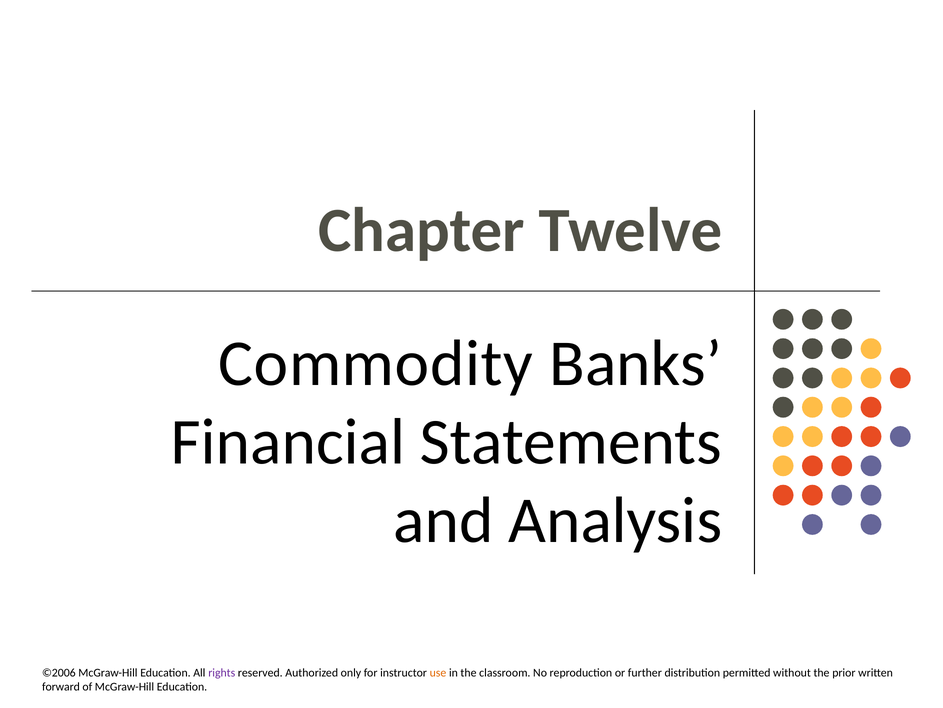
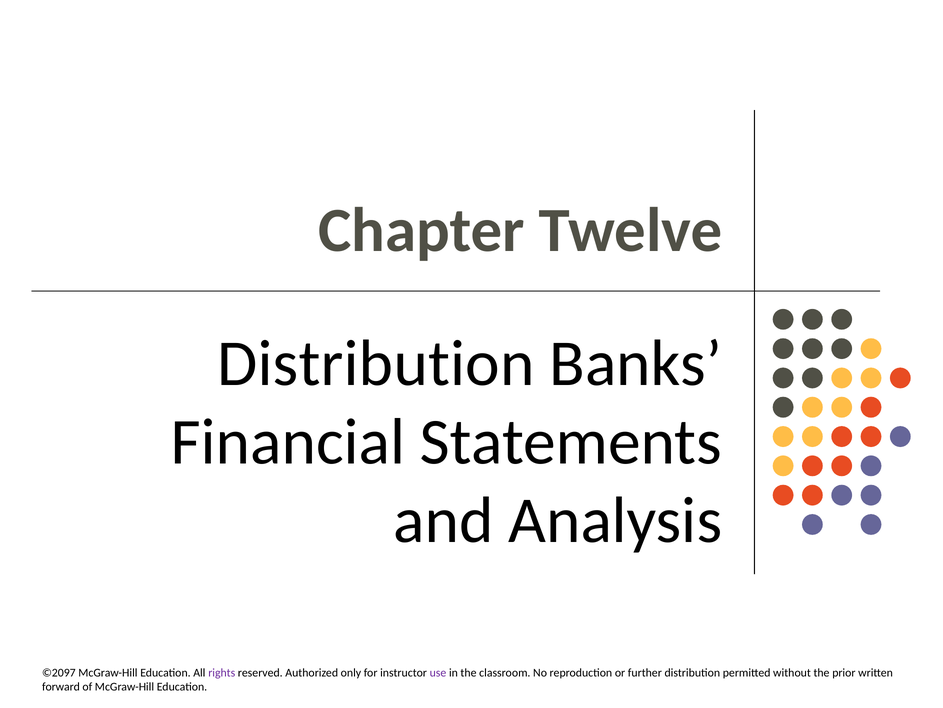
Commodity at (376, 363): Commodity -> Distribution
©2006: ©2006 -> ©2097
use colour: orange -> purple
